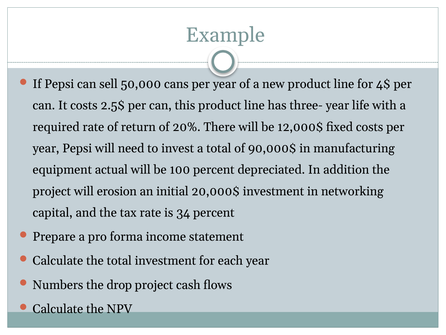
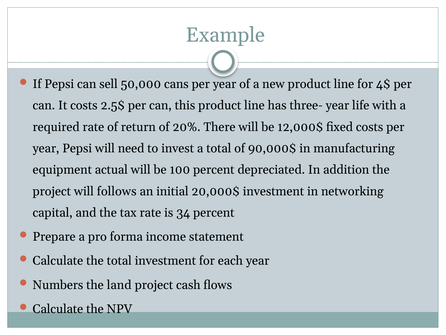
erosion: erosion -> follows
drop: drop -> land
